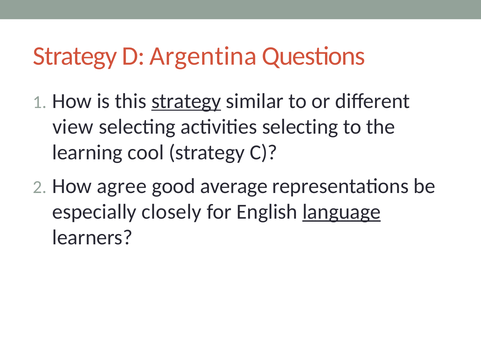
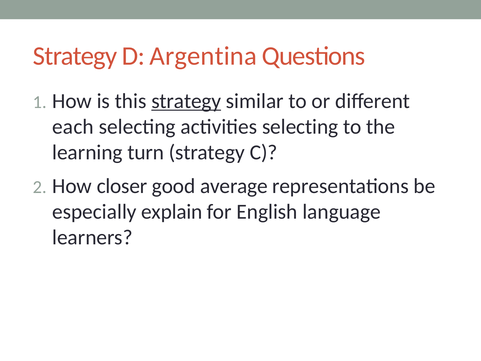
view: view -> each
cool: cool -> turn
agree: agree -> closer
closely: closely -> explain
language underline: present -> none
